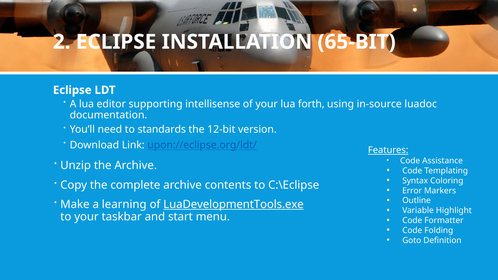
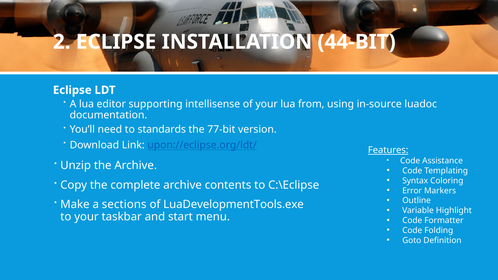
65-BIT: 65-BIT -> 44-BIT
forth: forth -> from
12-bit: 12-bit -> 77-bit
learning: learning -> sections
LuaDevelopmentTools.exe underline: present -> none
